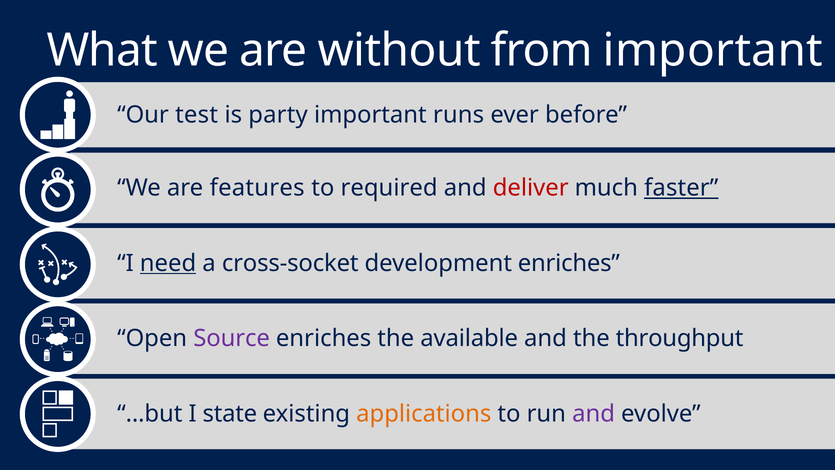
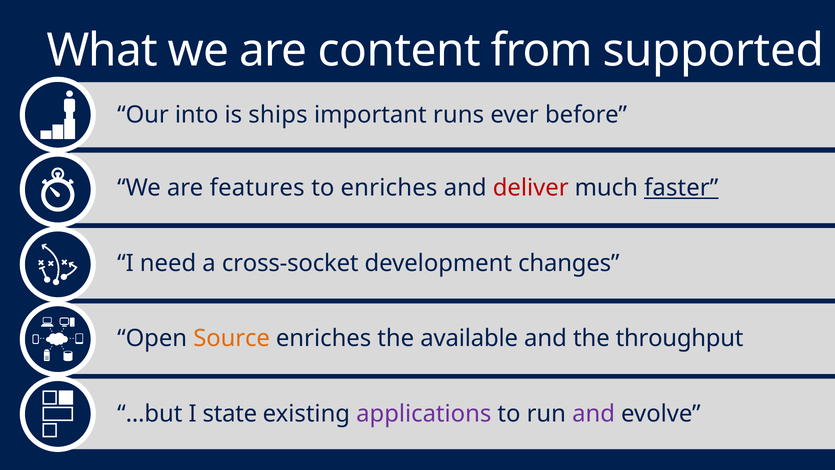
without: without -> content
from important: important -> supported
test: test -> into
party: party -> ships
to required: required -> enriches
need underline: present -> none
development enriches: enriches -> changes
Source colour: purple -> orange
applications colour: orange -> purple
